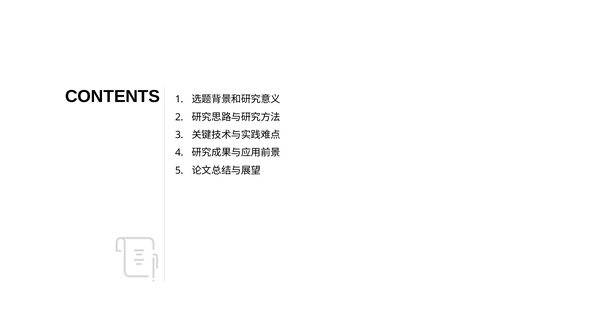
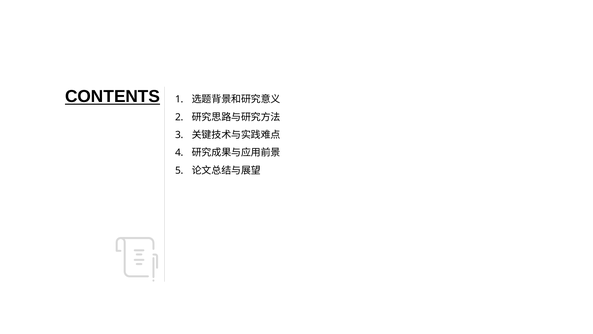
CONTENTS underline: none -> present
